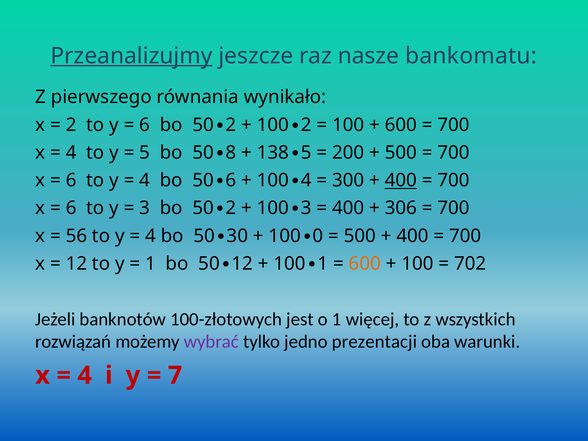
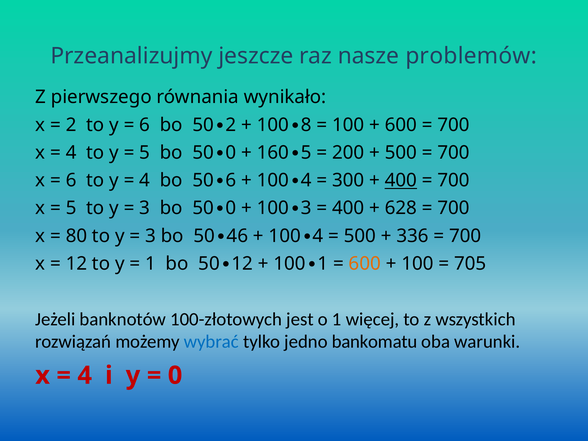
Przeanalizujmy underline: present -> none
bankomatu: bankomatu -> problemów
100 2: 2 -> 8
8 at (231, 153): 8 -> 0
138: 138 -> 160
6 at (71, 208): 6 -> 5
2 at (231, 208): 2 -> 0
306: 306 -> 628
56: 56 -> 80
4 at (150, 236): 4 -> 3
30: 30 -> 46
0 at (318, 236): 0 -> 4
400 at (413, 236): 400 -> 336
702: 702 -> 705
wybrać colour: purple -> blue
prezentacji: prezentacji -> bankomatu
7 at (175, 375): 7 -> 0
